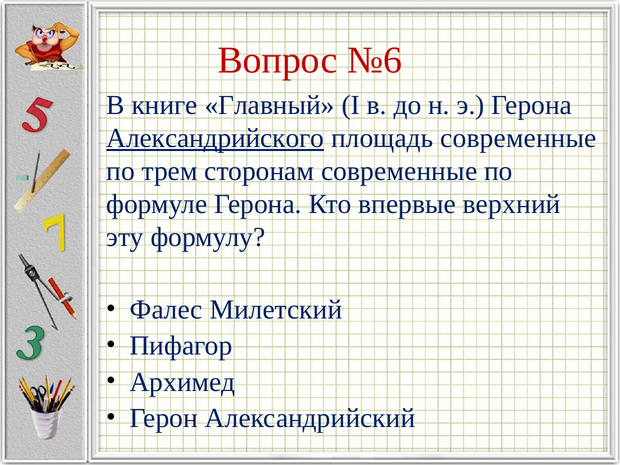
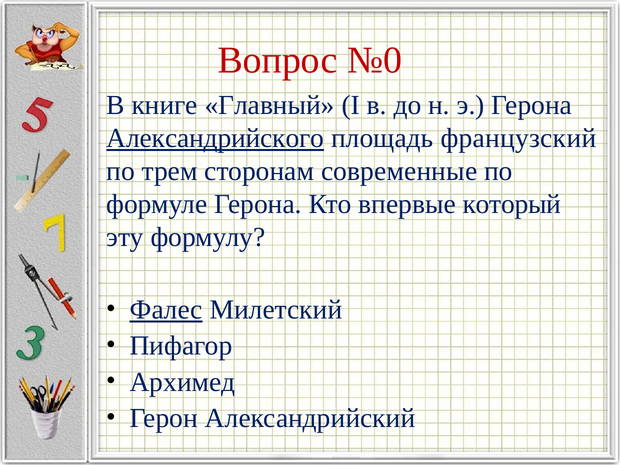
№6: №6 -> №0
площадь современные: современные -> французский
верхний: верхний -> который
Фалес underline: none -> present
